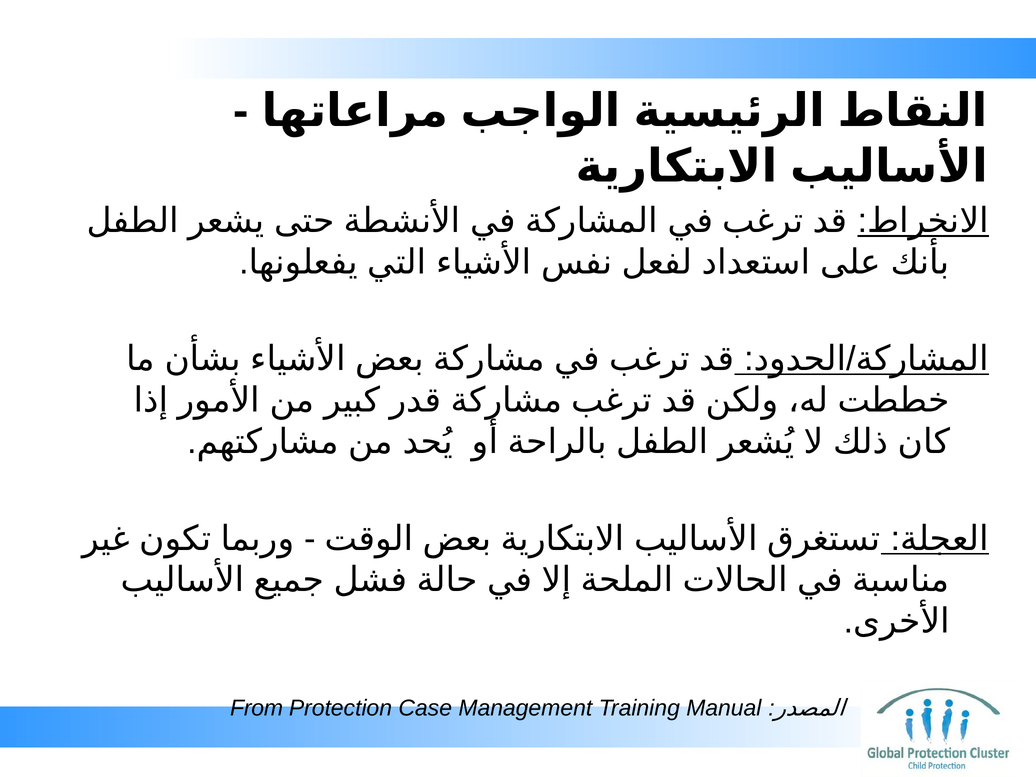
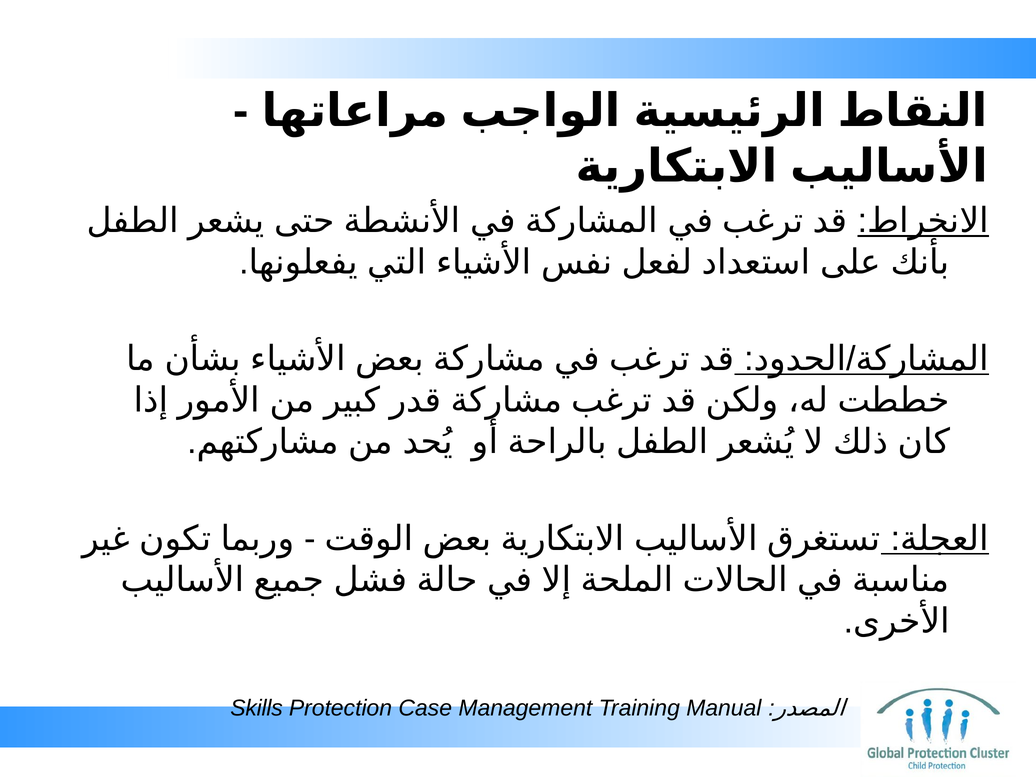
From: From -> Skills
